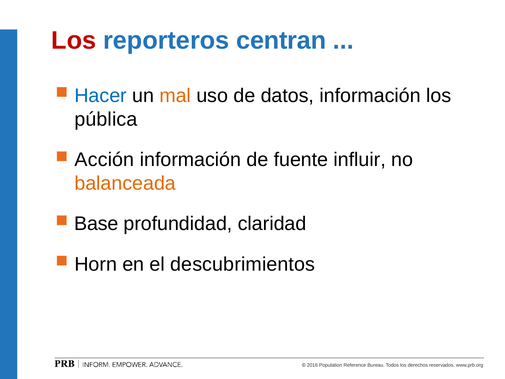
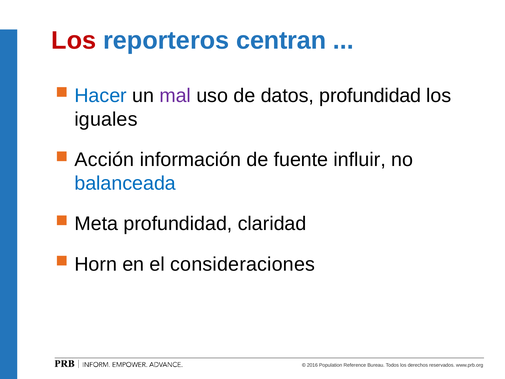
mal colour: orange -> purple
datos información: información -> profundidad
pública: pública -> iguales
balanceada colour: orange -> blue
Base: Base -> Meta
descubrimientos: descubrimientos -> consideraciones
